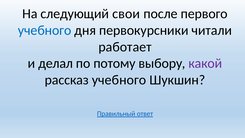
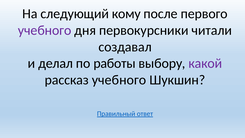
свои: свои -> кому
учебного at (45, 30) colour: blue -> purple
работает: работает -> создавал
потому: потому -> работы
